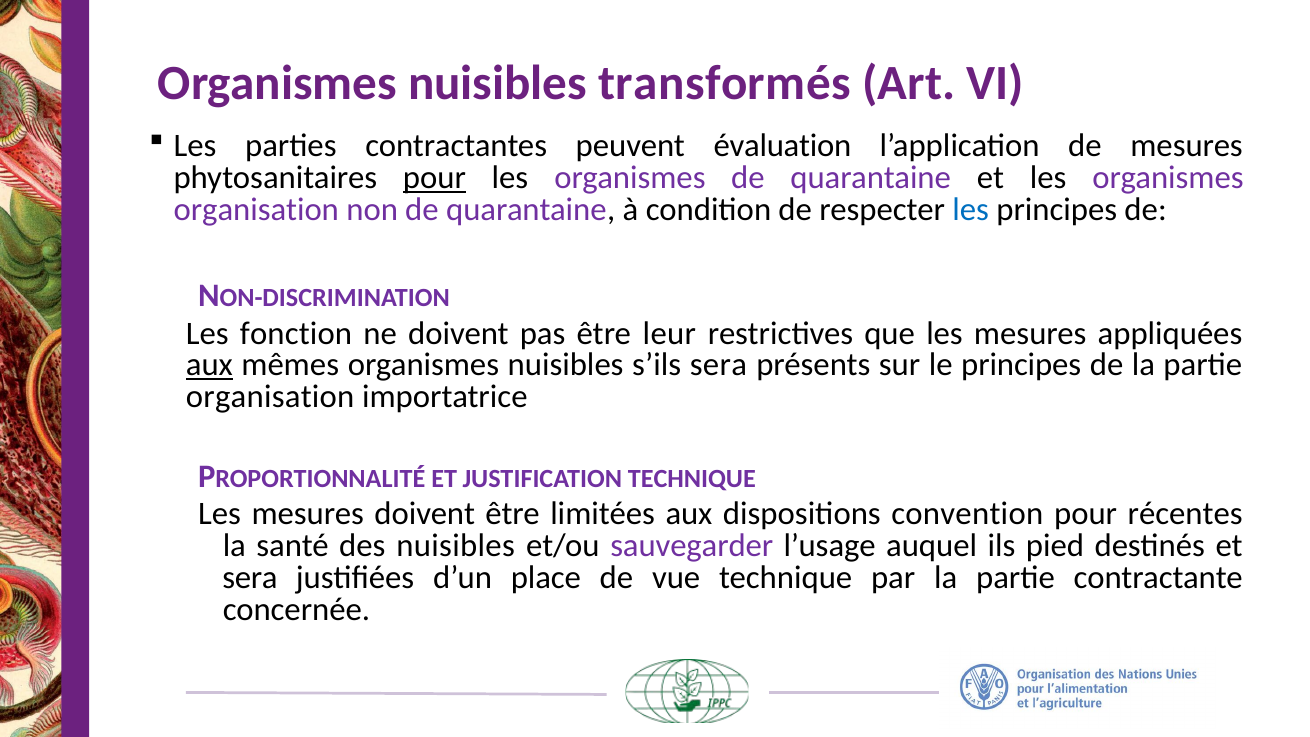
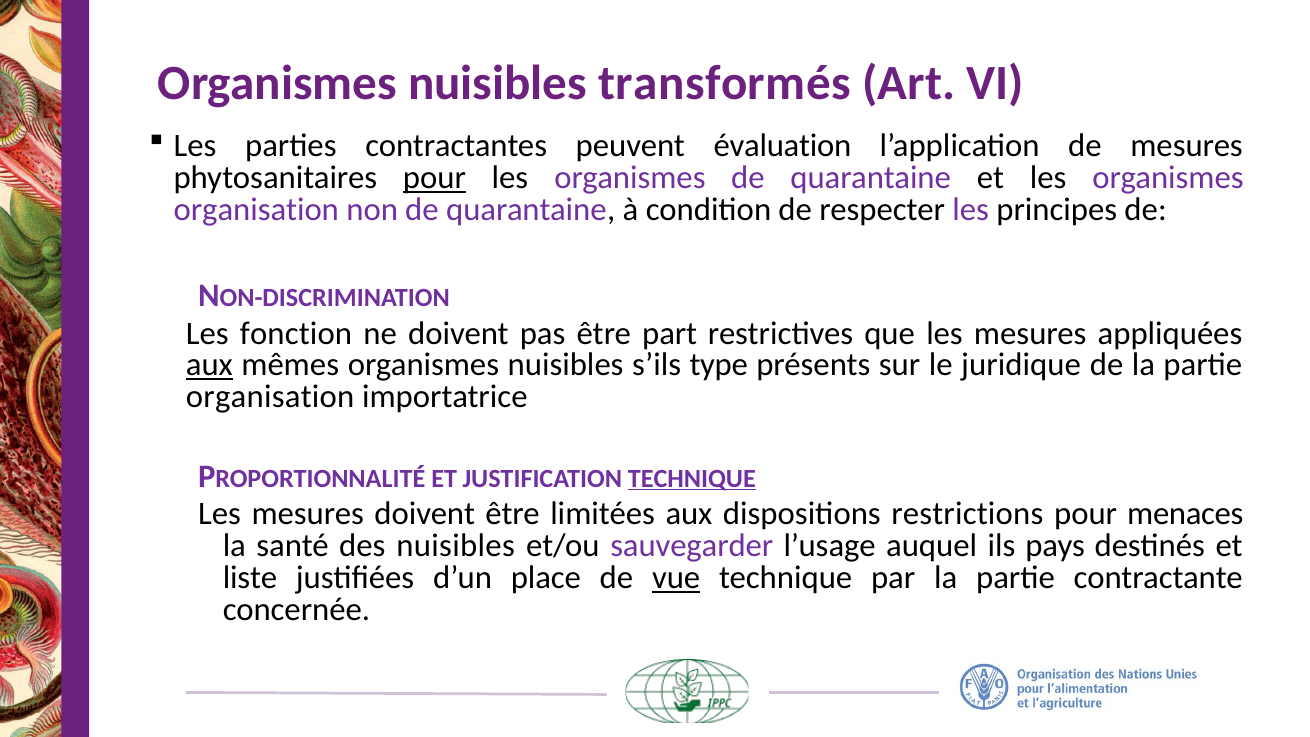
les at (971, 210) colour: blue -> purple
leur: leur -> part
s’ils sera: sera -> type
le principes: principes -> juridique
TECHNIQUE at (692, 478) underline: none -> present
convention: convention -> restrictions
récentes: récentes -> menaces
pied: pied -> pays
sera at (250, 578): sera -> liste
vue underline: none -> present
